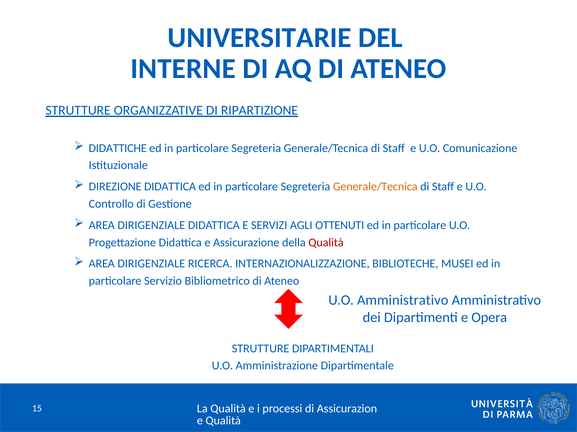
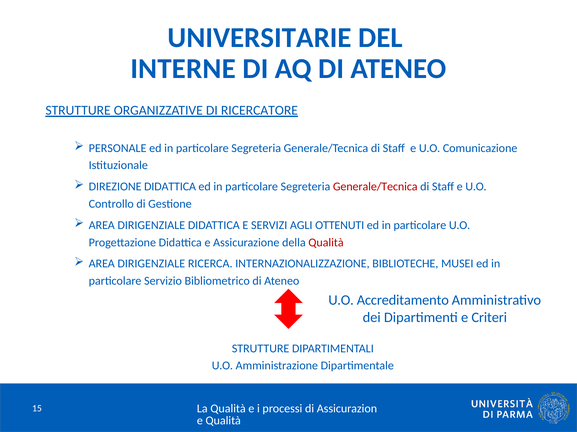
RIPARTIZIONE: RIPARTIZIONE -> RICERCATORE
DIDATTICHE: DIDATTICHE -> PERSONALE
Generale/Tecnica at (375, 187) colour: orange -> red
U.O Amministrativo: Amministrativo -> Accreditamento
Opera: Opera -> Criteri
